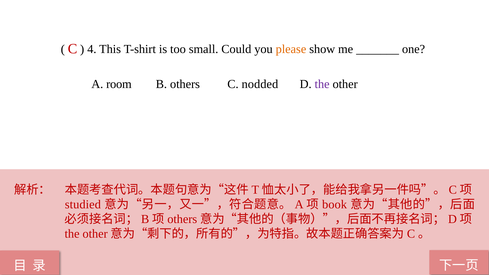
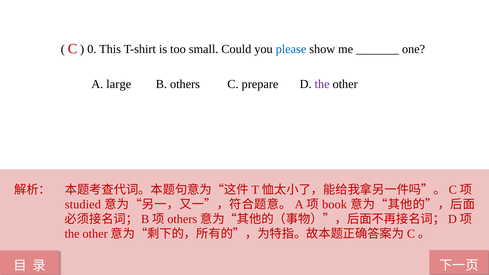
4: 4 -> 0
please colour: orange -> blue
room: room -> large
nodded: nodded -> prepare
